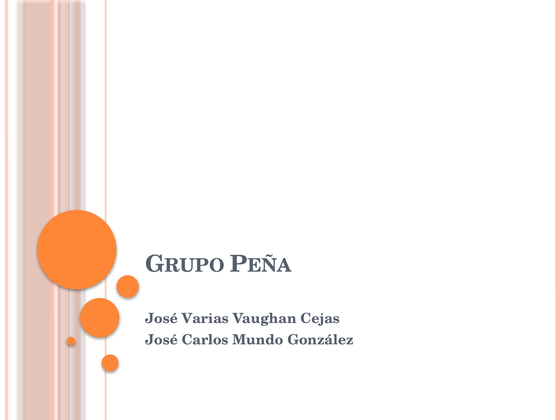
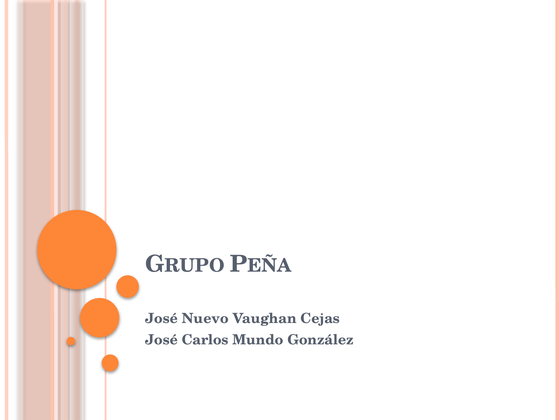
Varias: Varias -> Nuevo
